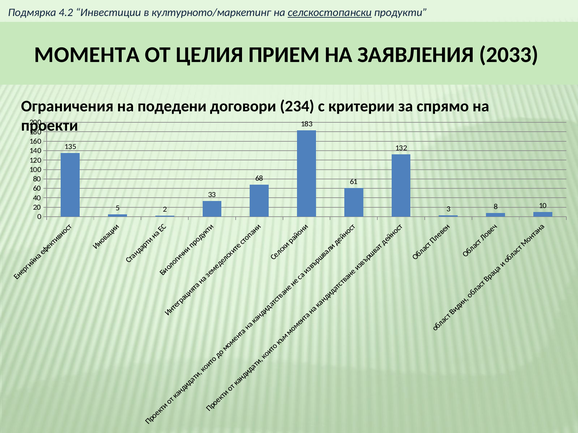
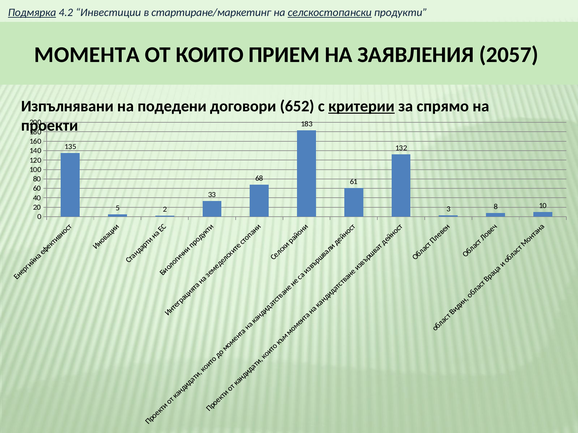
Подмярка underline: none -> present
културното/маркетинг: културното/маркетинг -> стартиране/маркетинг
ЦЕЛИЯ: ЦЕЛИЯ -> КОИТО
2033: 2033 -> 2057
Ограничения: Ограничения -> Изпълнявани
234: 234 -> 652
критерии underline: none -> present
